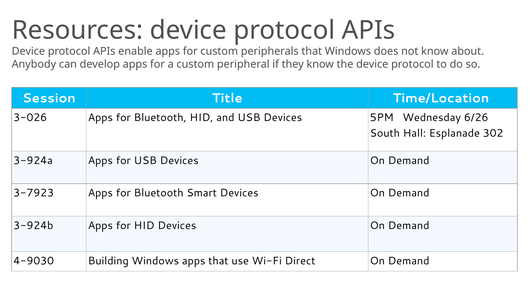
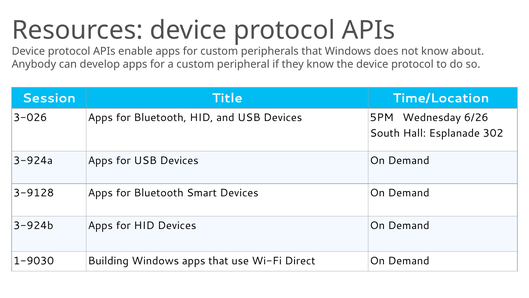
3-7923: 3-7923 -> 3-9128
4-9030: 4-9030 -> 1-9030
